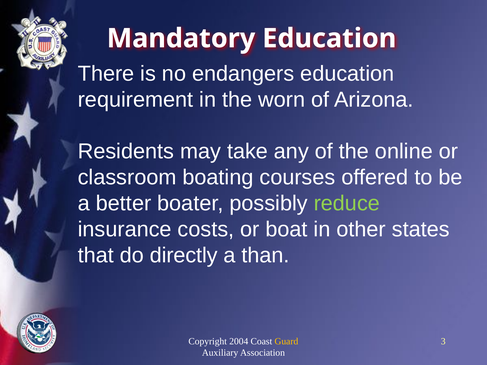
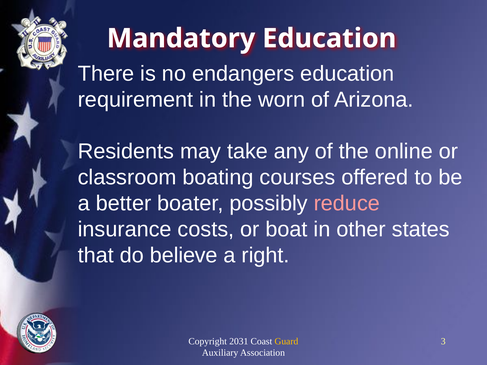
reduce colour: light green -> pink
directly: directly -> believe
than: than -> right
2004: 2004 -> 2031
